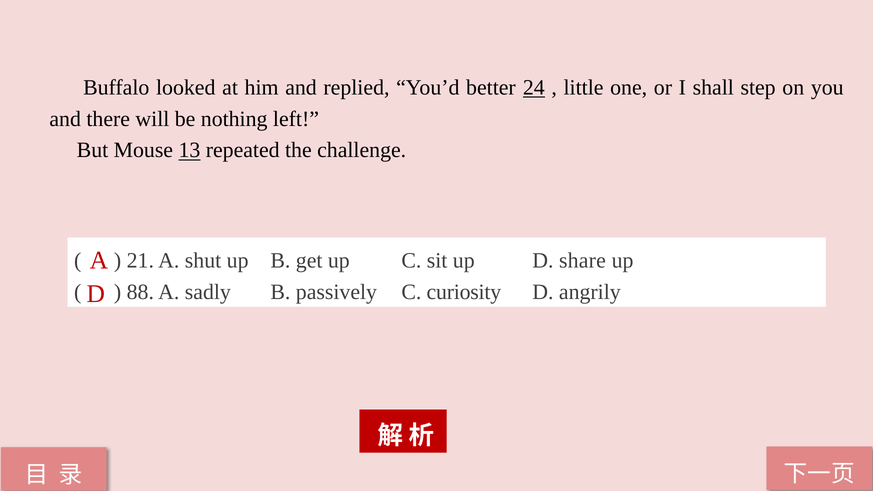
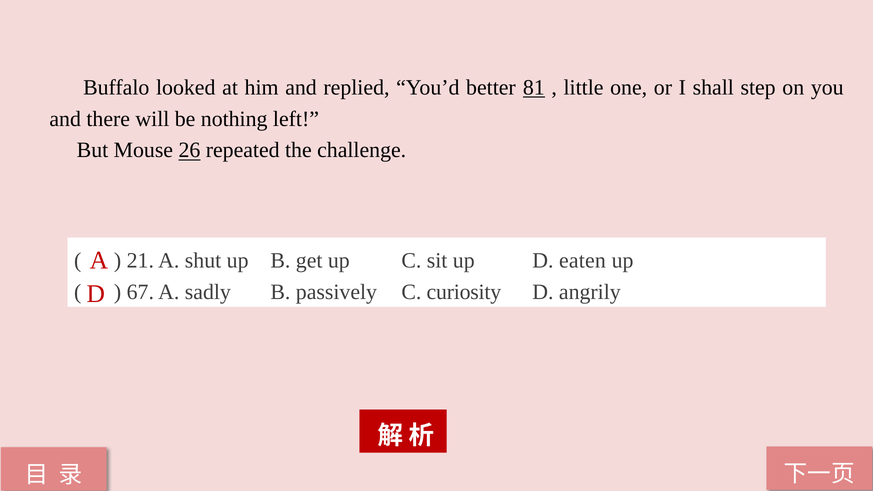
24: 24 -> 81
13: 13 -> 26
share: share -> eaten
88: 88 -> 67
